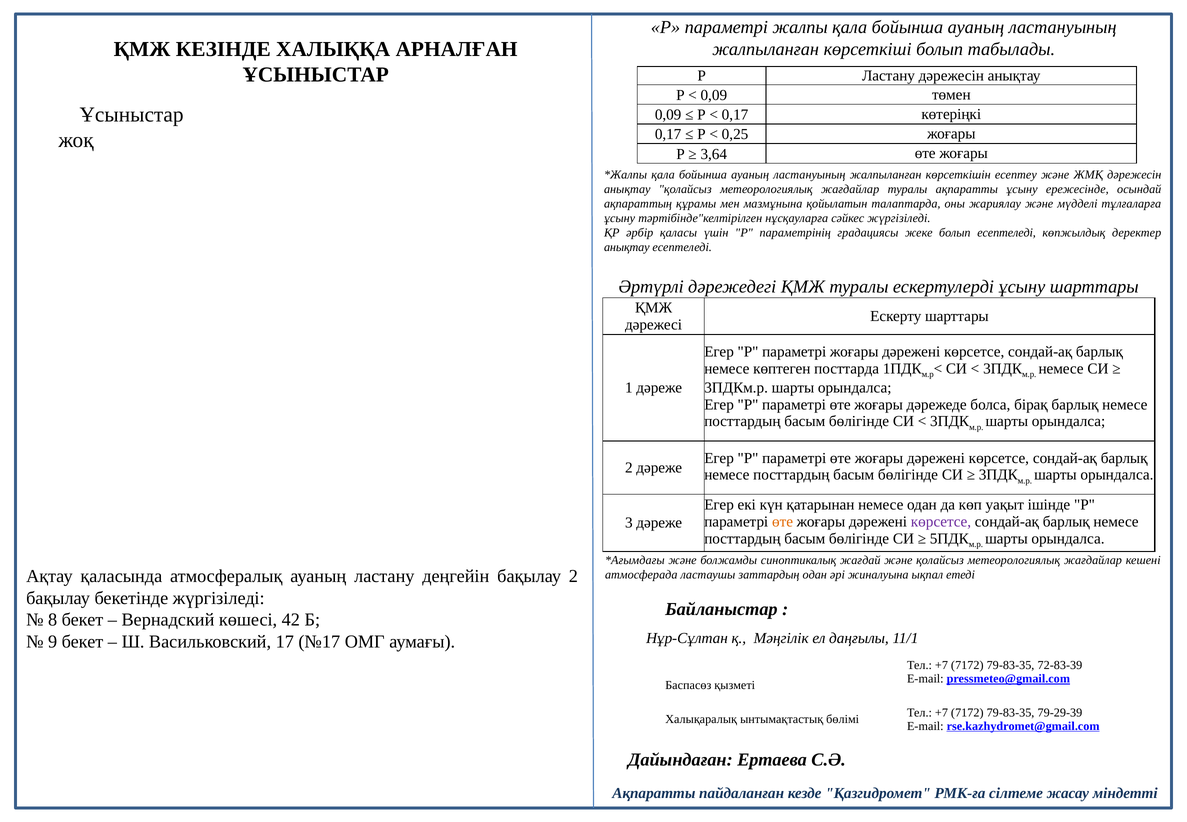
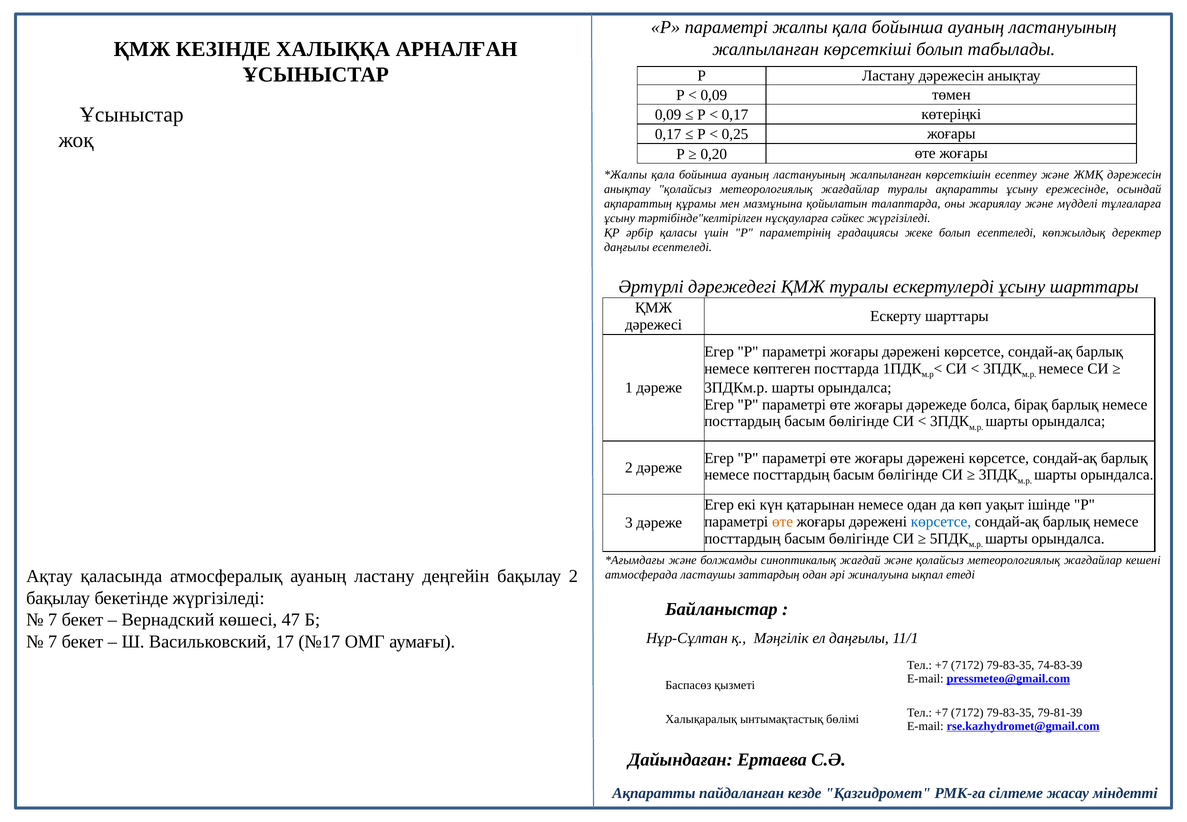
3,64: 3,64 -> 0,20
анықтау at (627, 247): анықтау -> даңғылы
көрсетсе at (941, 522) colour: purple -> blue
8 at (53, 620): 8 -> 7
42: 42 -> 47
9 at (53, 642): 9 -> 7
72-83-39: 72-83-39 -> 74-83-39
79-29-39: 79-29-39 -> 79-81-39
